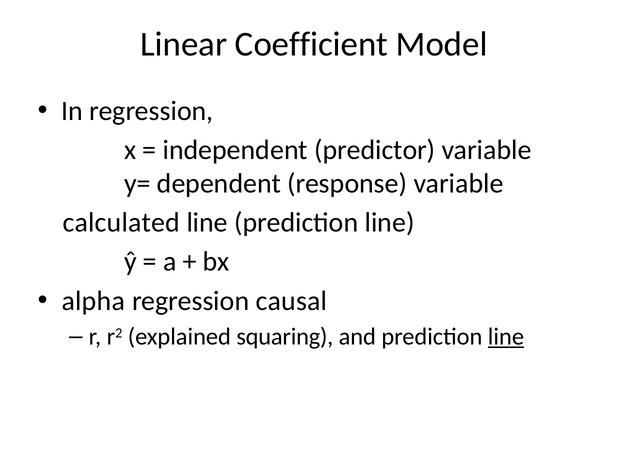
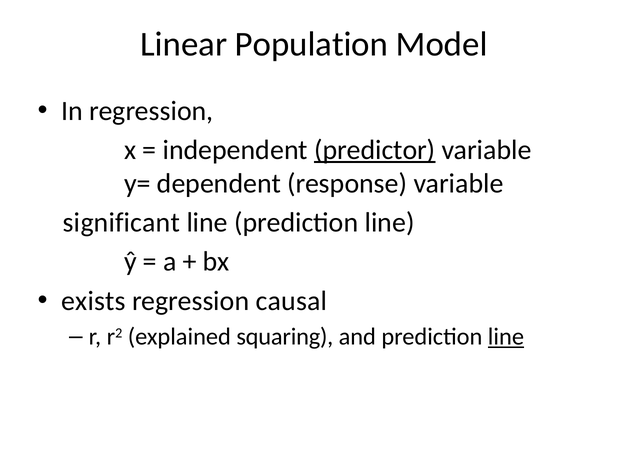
Coefficient: Coefficient -> Population
predictor underline: none -> present
calculated: calculated -> significant
alpha: alpha -> exists
